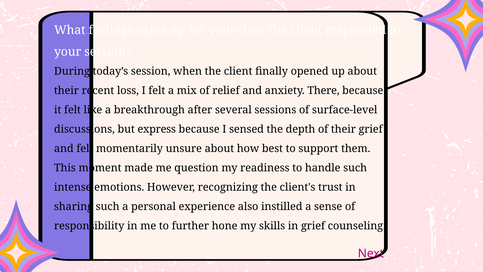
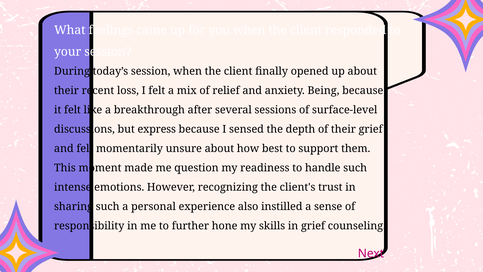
There: There -> Being
